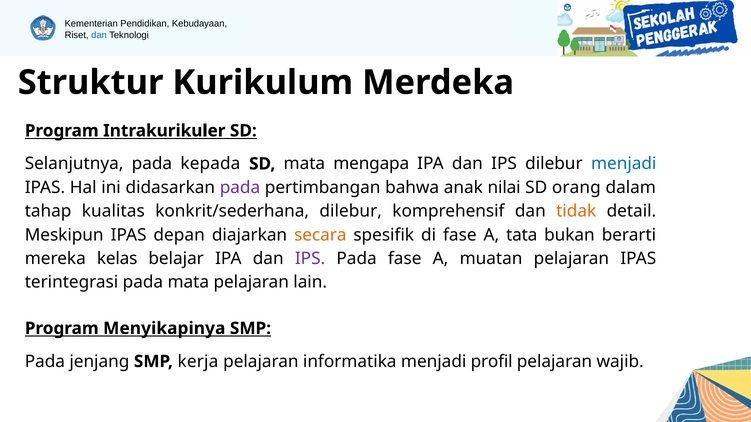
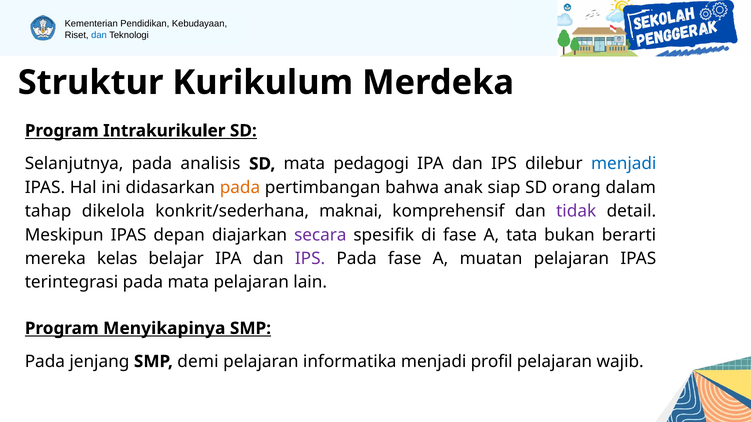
kepada: kepada -> analisis
mengapa: mengapa -> pedagogi
pada at (240, 188) colour: purple -> orange
nilai: nilai -> siap
kualitas: kualitas -> dikelola
konkrit/sederhana dilebur: dilebur -> maknai
tidak colour: orange -> purple
secara colour: orange -> purple
kerja: kerja -> demi
